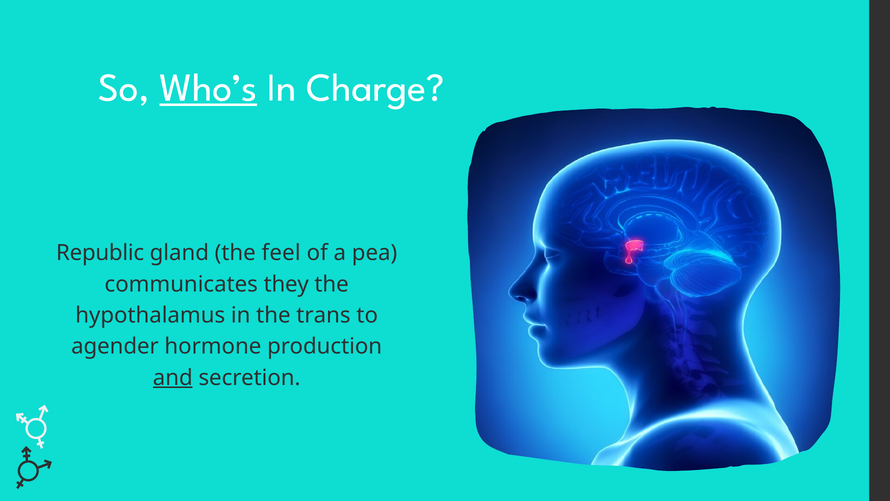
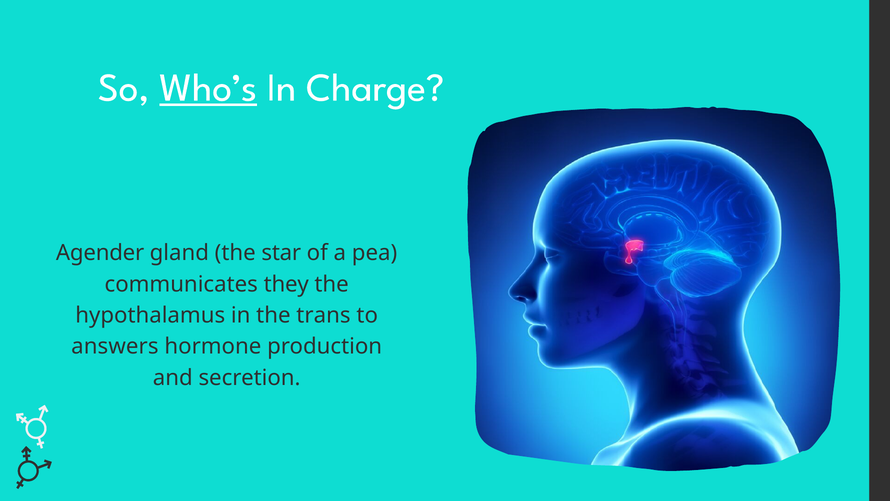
Republic: Republic -> Agender
feel: feel -> star
agender: agender -> answers
and underline: present -> none
